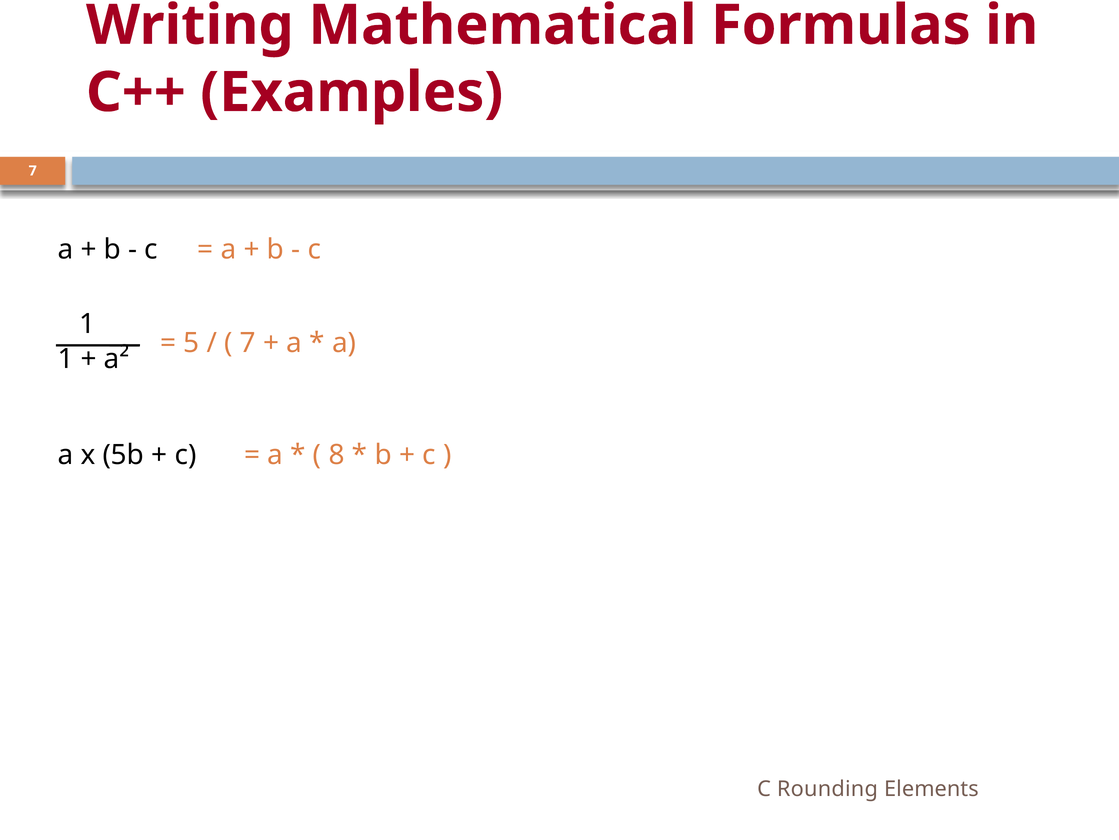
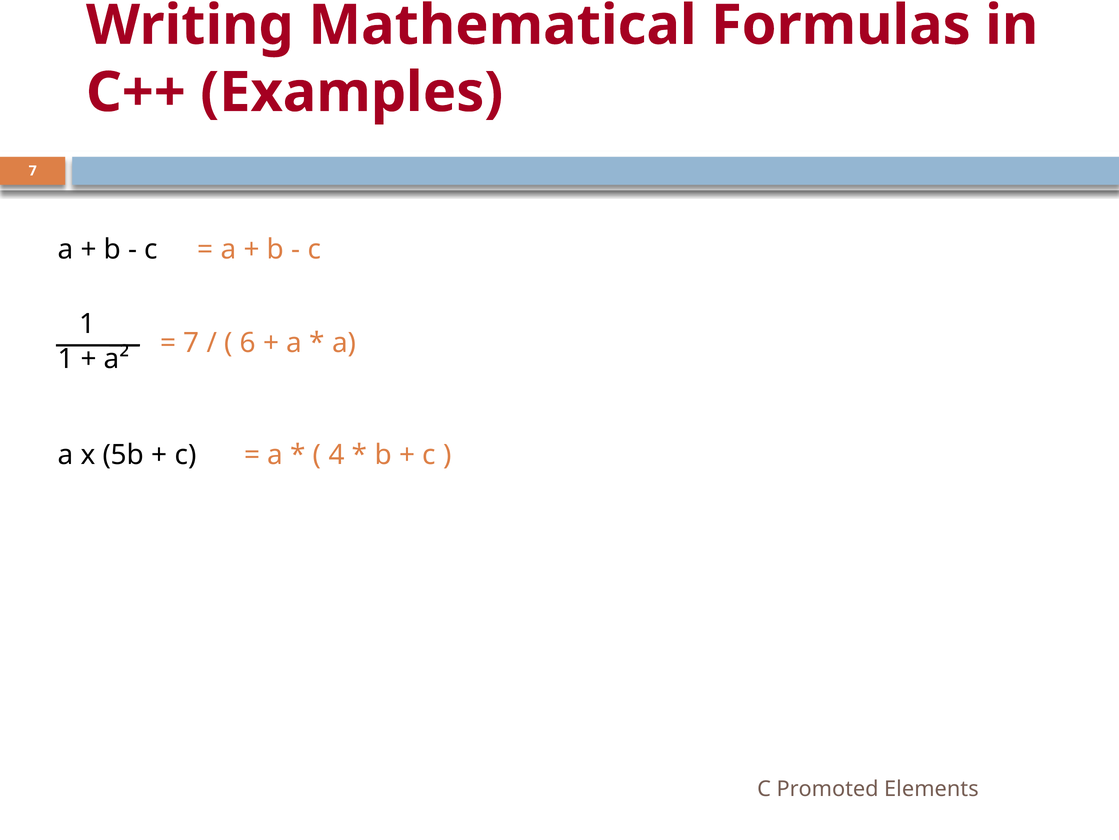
5 at (191, 343): 5 -> 7
7 at (248, 343): 7 -> 6
8: 8 -> 4
Rounding: Rounding -> Promoted
